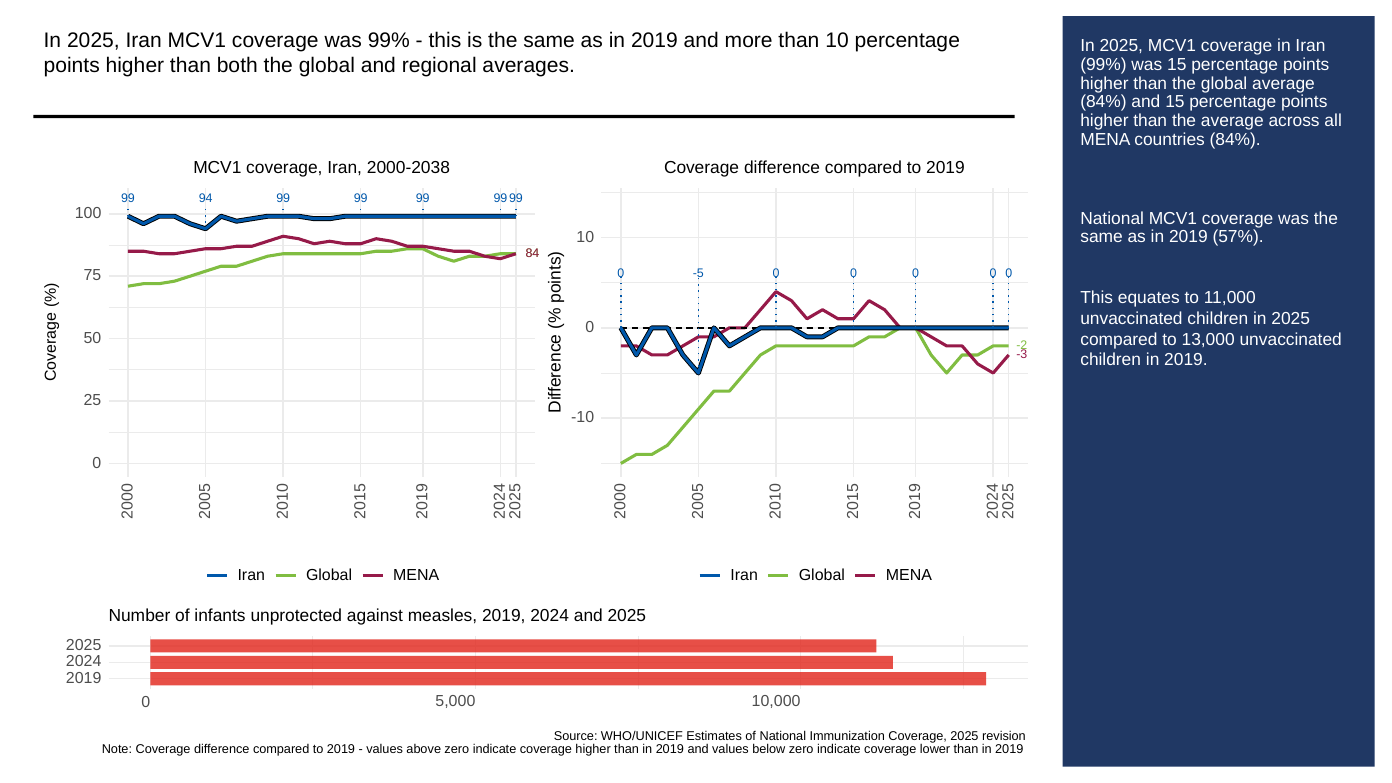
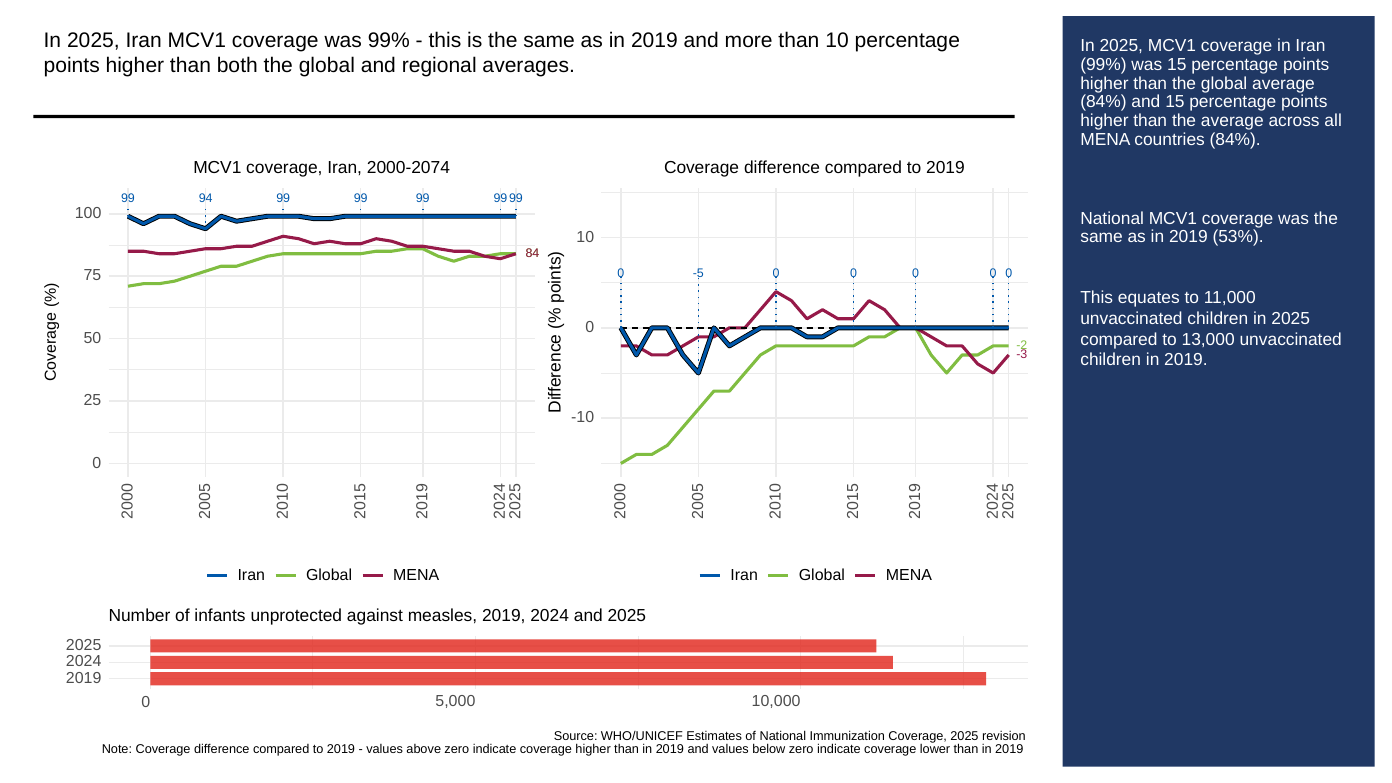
2000-2038: 2000-2038 -> 2000-2074
57%: 57% -> 53%
